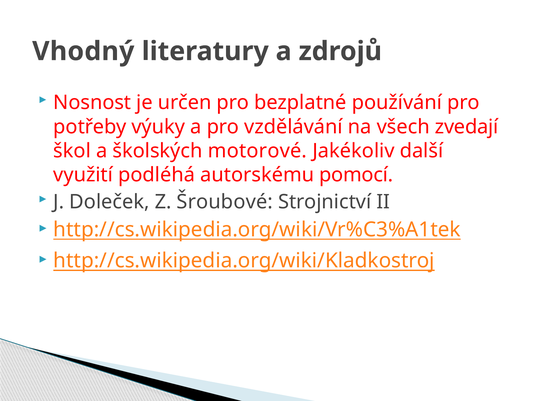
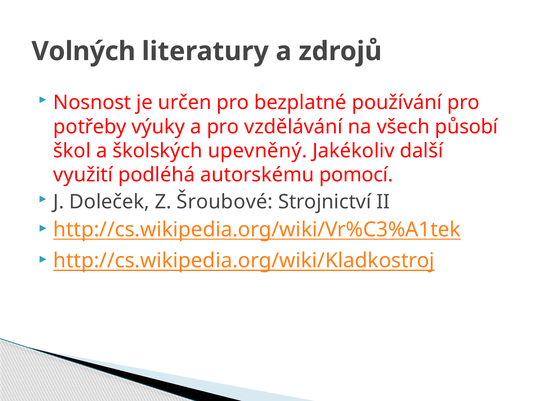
Vhodný: Vhodný -> Volných
zvedají: zvedají -> působí
motorové: motorové -> upevněný
